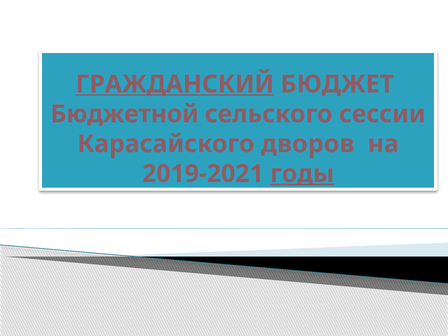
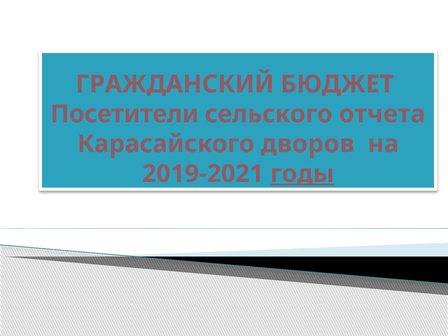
ГРАЖДАНСКИЙ underline: present -> none
Бюджетной: Бюджетной -> Посетители
сессии: сессии -> отчета
